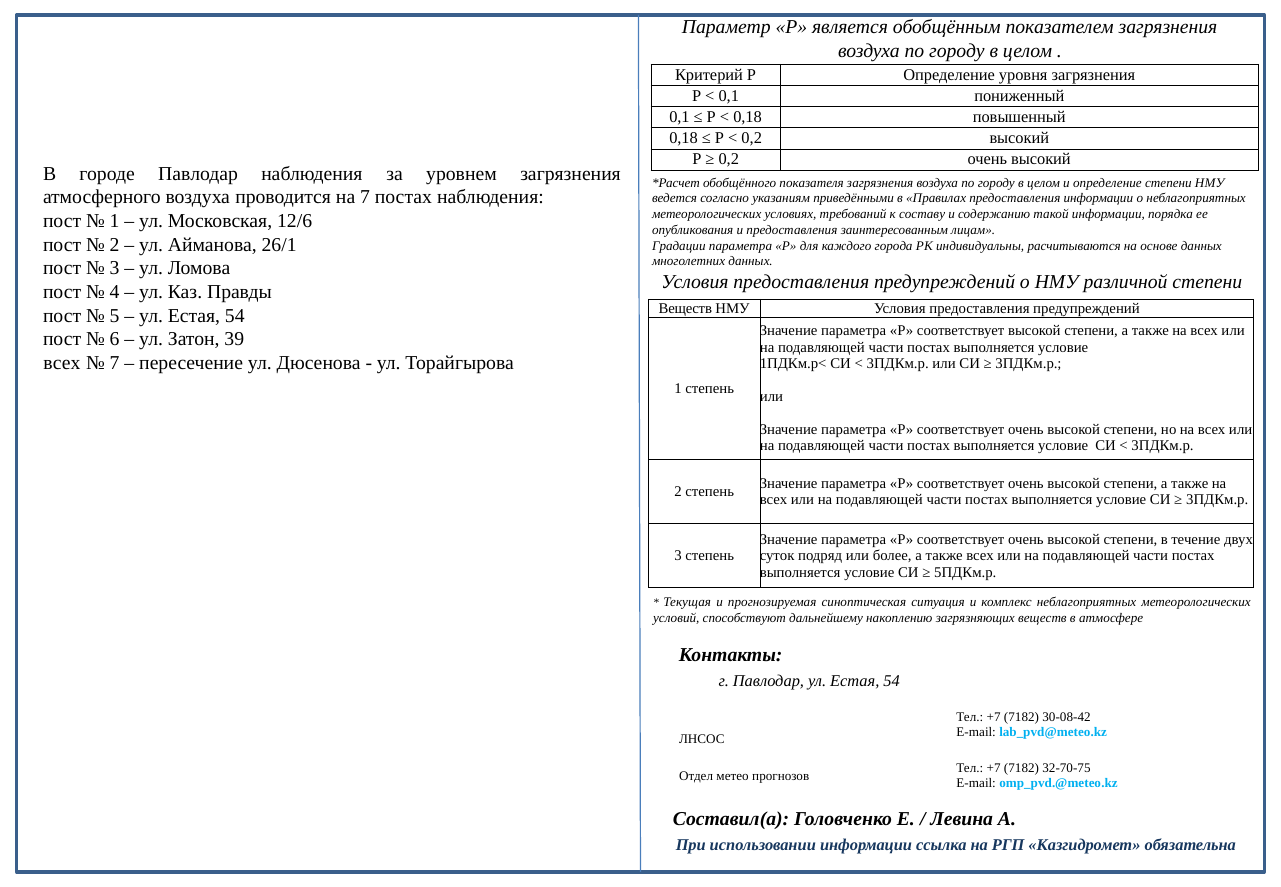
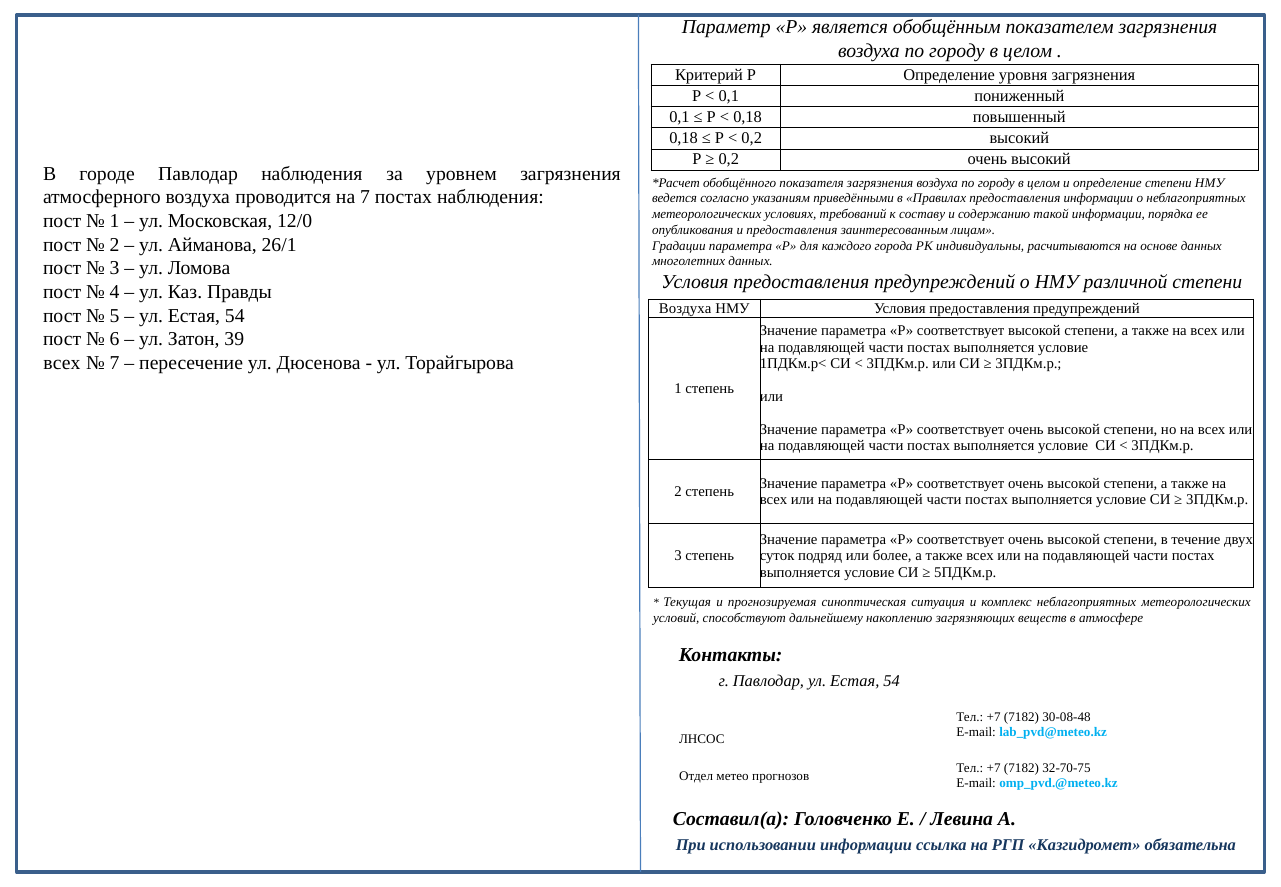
12/6: 12/6 -> 12/0
Веществ at (685, 308): Веществ -> Воздуха
30-08-42: 30-08-42 -> 30-08-48
